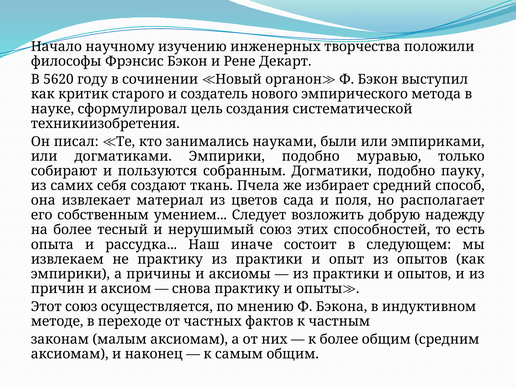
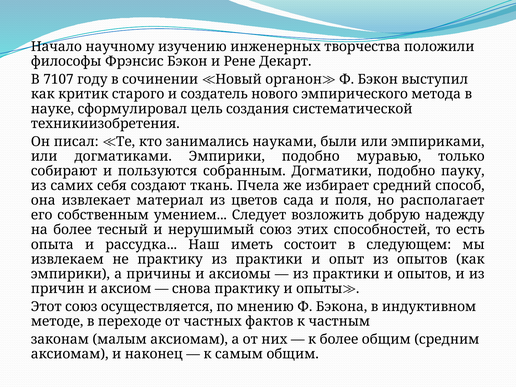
5620: 5620 -> 7107
иначе: иначе -> иметь
